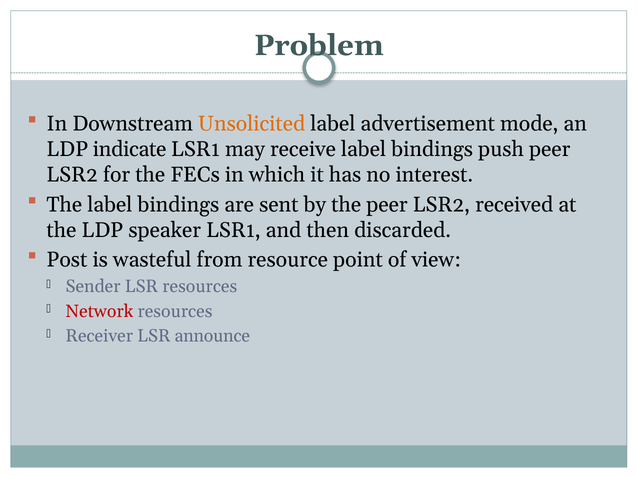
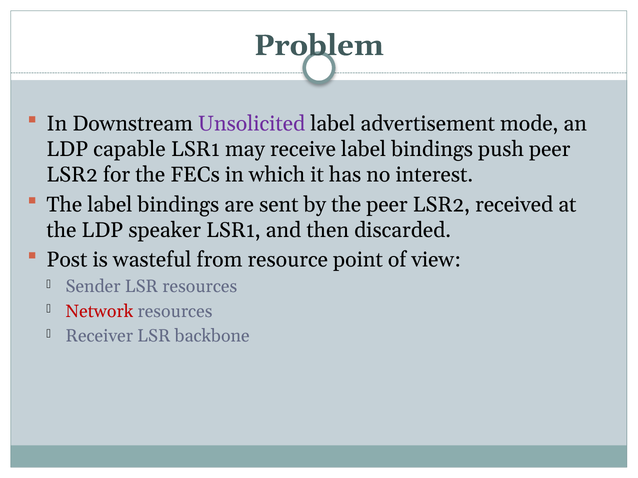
Unsolicited colour: orange -> purple
indicate: indicate -> capable
announce: announce -> backbone
